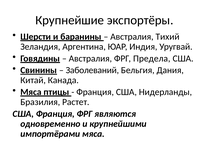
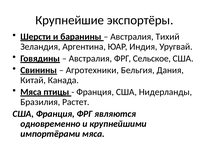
Предела: Предела -> Сельское
Заболеваний: Заболеваний -> Агротехники
